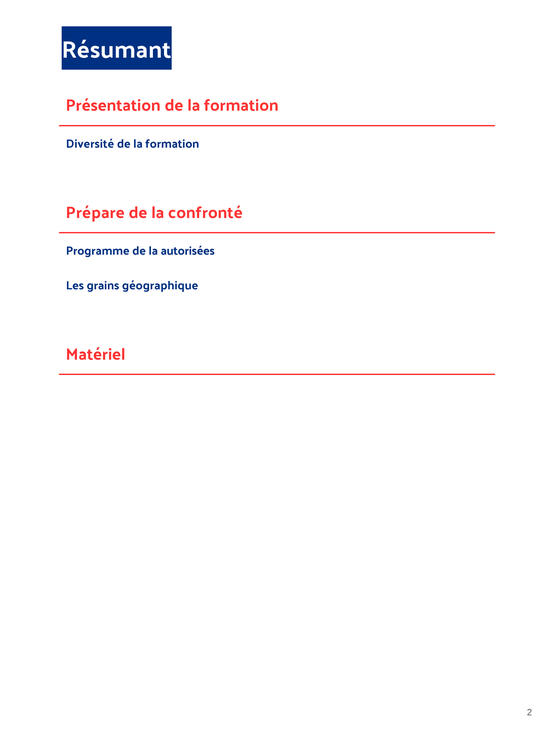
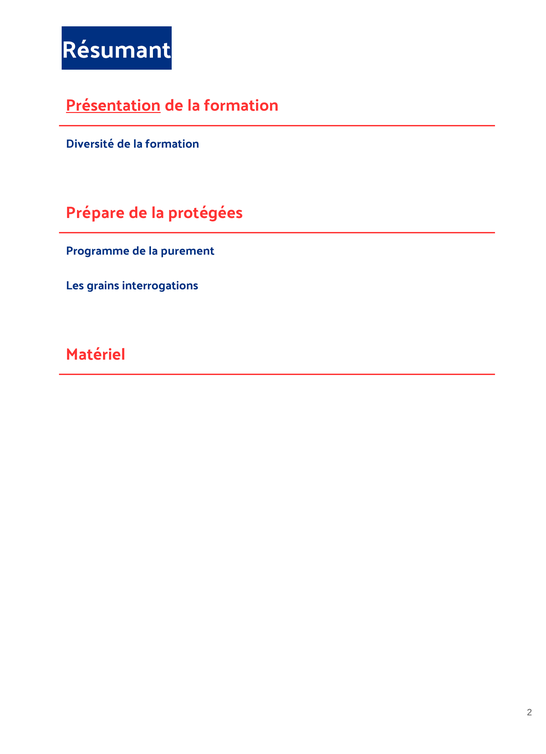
Présentation underline: none -> present
confronté: confronté -> protégées
autorisées: autorisées -> purement
géographique: géographique -> interrogations
